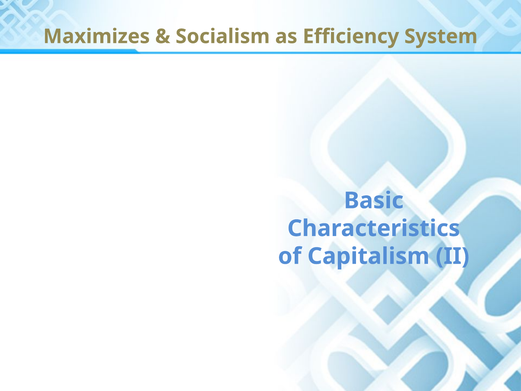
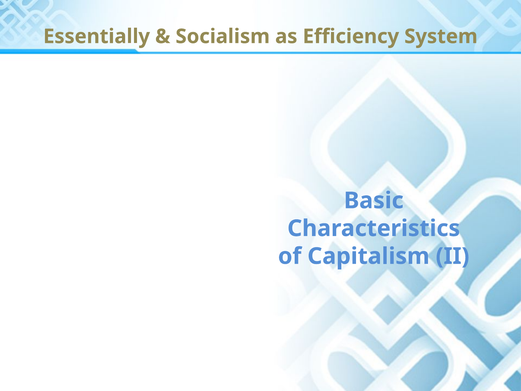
Maximizes: Maximizes -> Essentially
